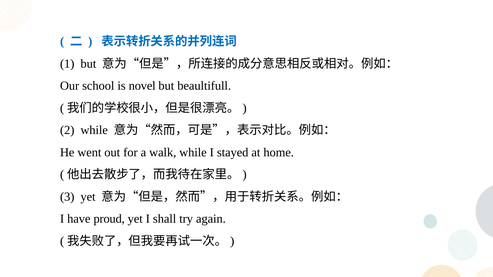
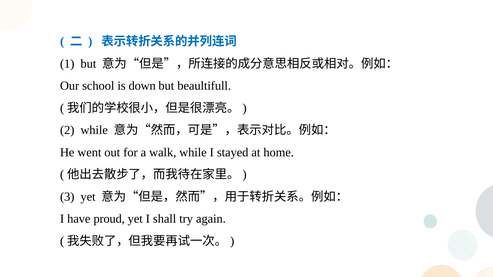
novel: novel -> down
